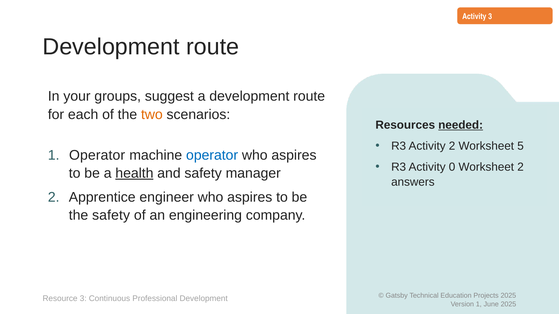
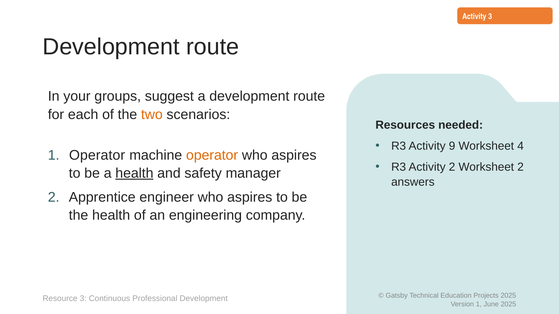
needed underline: present -> none
Activity 2: 2 -> 9
5: 5 -> 4
operator at (212, 155) colour: blue -> orange
Activity 0: 0 -> 2
the safety: safety -> health
